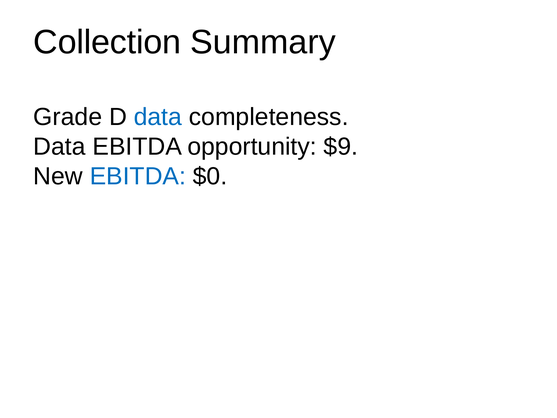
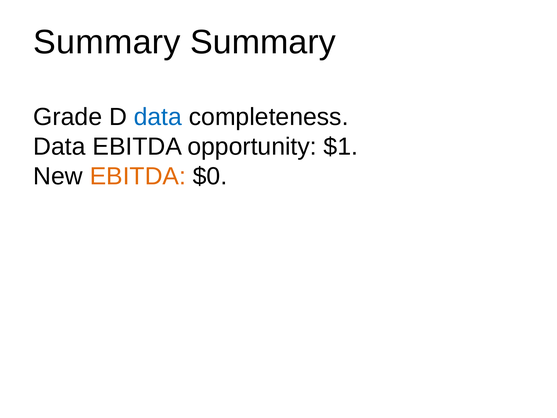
Collection at (107, 42): Collection -> Summary
$9: $9 -> $1
EBITDA at (138, 176) colour: blue -> orange
